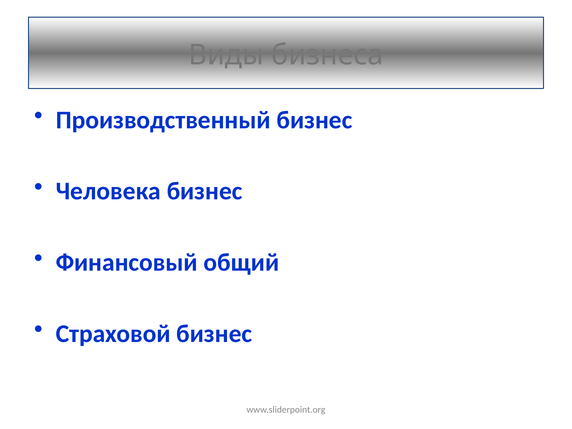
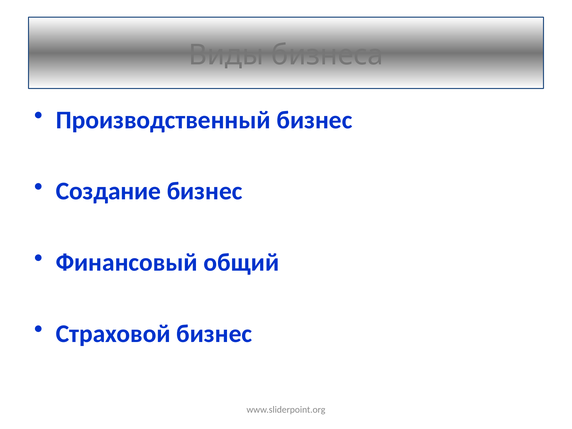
Человека: Человека -> Создание
